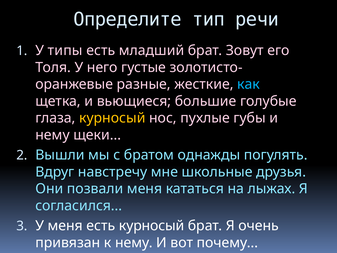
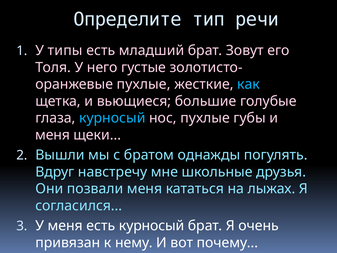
разные at (144, 84): разные -> пухлые
курносый at (112, 118) colour: yellow -> light blue
нему at (53, 135): нему -> меня
